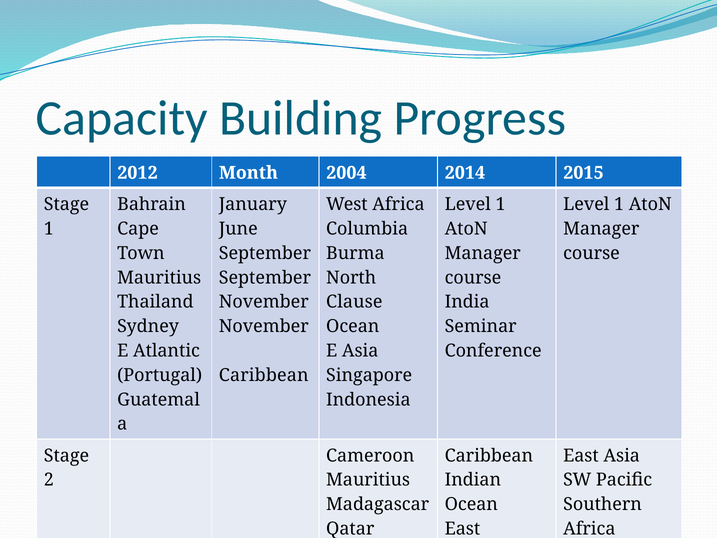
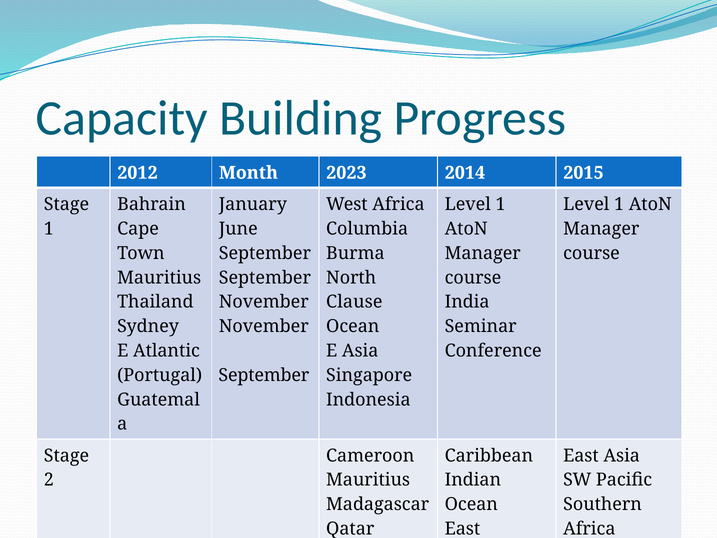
2004: 2004 -> 2023
Caribbean at (264, 375): Caribbean -> September
